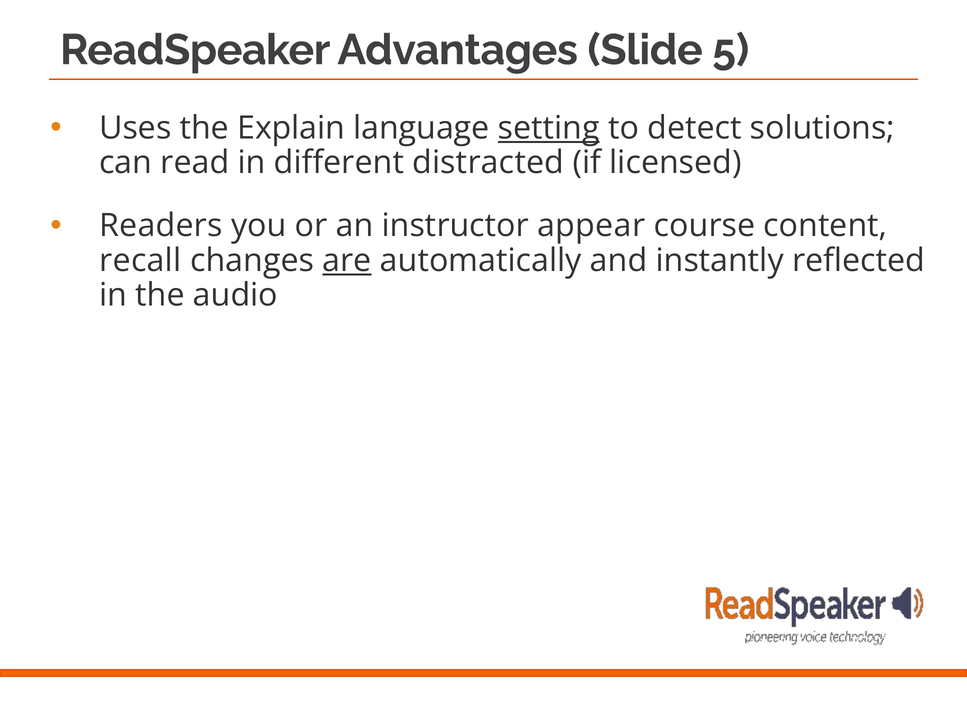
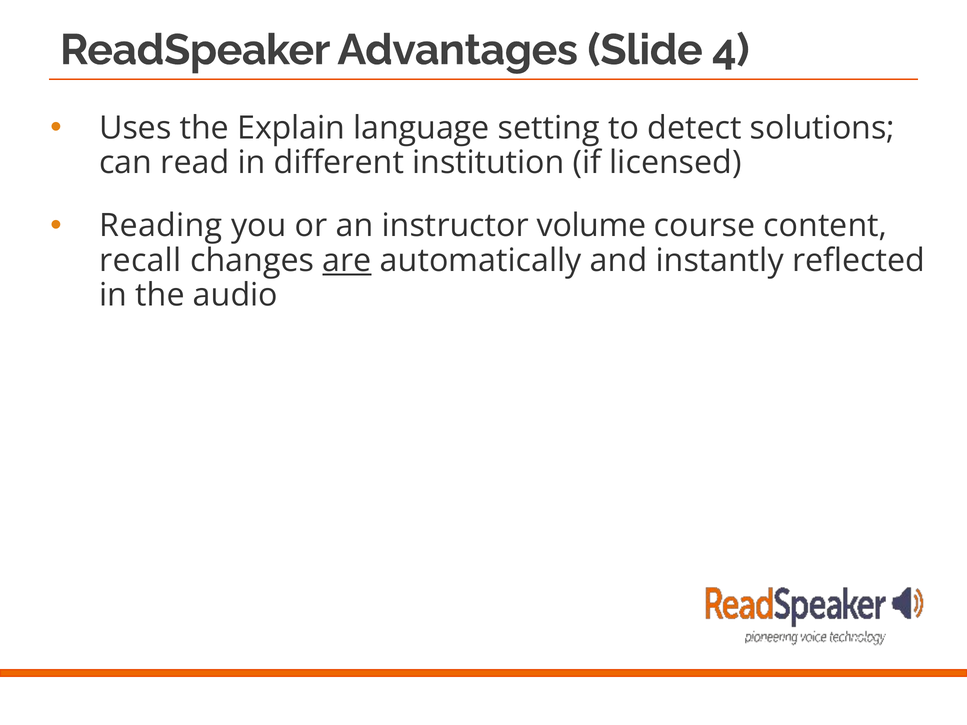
5: 5 -> 4
setting underline: present -> none
distracted: distracted -> institution
Readers: Readers -> Reading
appear: appear -> volume
